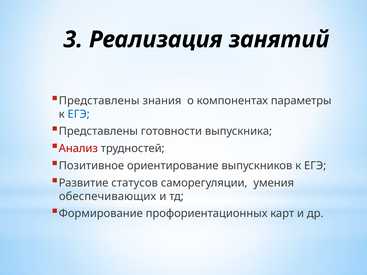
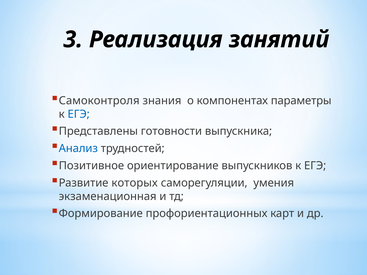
Представлены at (99, 101): Представлены -> Самоконтроля
Анализ colour: red -> blue
статусов: статусов -> которых
обеспечивающих: обеспечивающих -> экзаменационная
